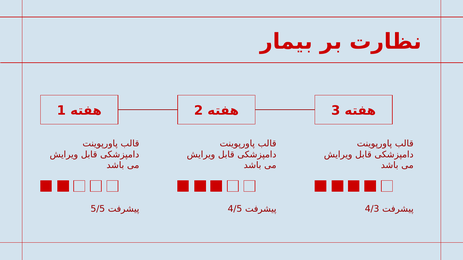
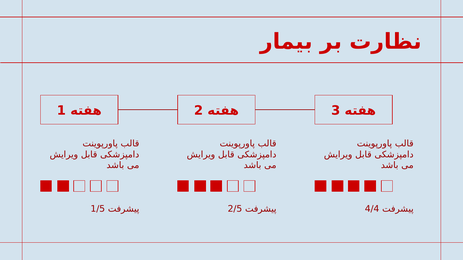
5/5: 5/5 -> 1/5
4/5: 4/5 -> 2/5
4/3: 4/3 -> 4/4
